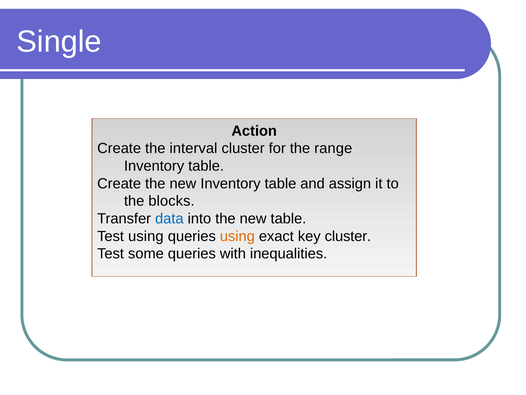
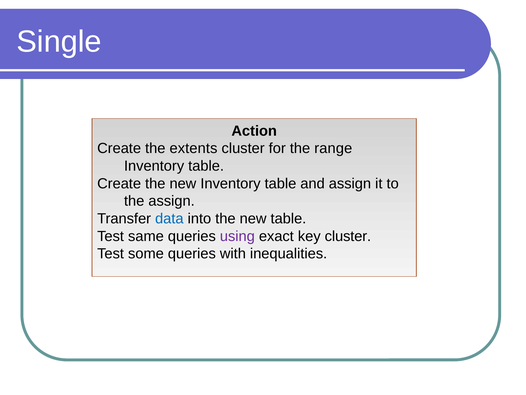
interval: interval -> extents
the blocks: blocks -> assign
Test using: using -> same
using at (237, 236) colour: orange -> purple
